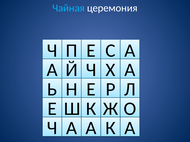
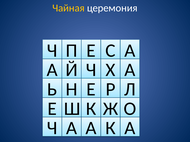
Чайная colour: light blue -> yellow
